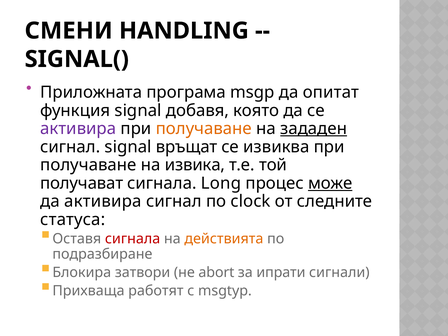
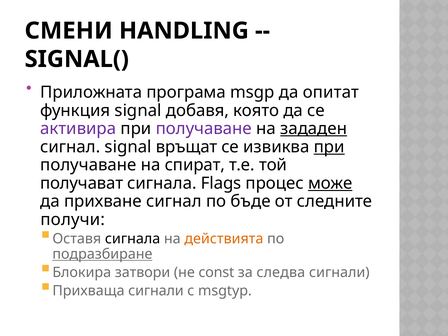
получаване at (204, 129) colour: orange -> purple
при at (329, 147) underline: none -> present
извика: извика -> спират
Long: Long -> Flags
да активира: активира -> прихване
clock: clock -> бъде
статуса: статуса -> получи
сигнала at (133, 239) colour: red -> black
подразбиране underline: none -> present
abort: abort -> const
ипрати: ипрати -> следва
Прихваща работят: работят -> сигнали
